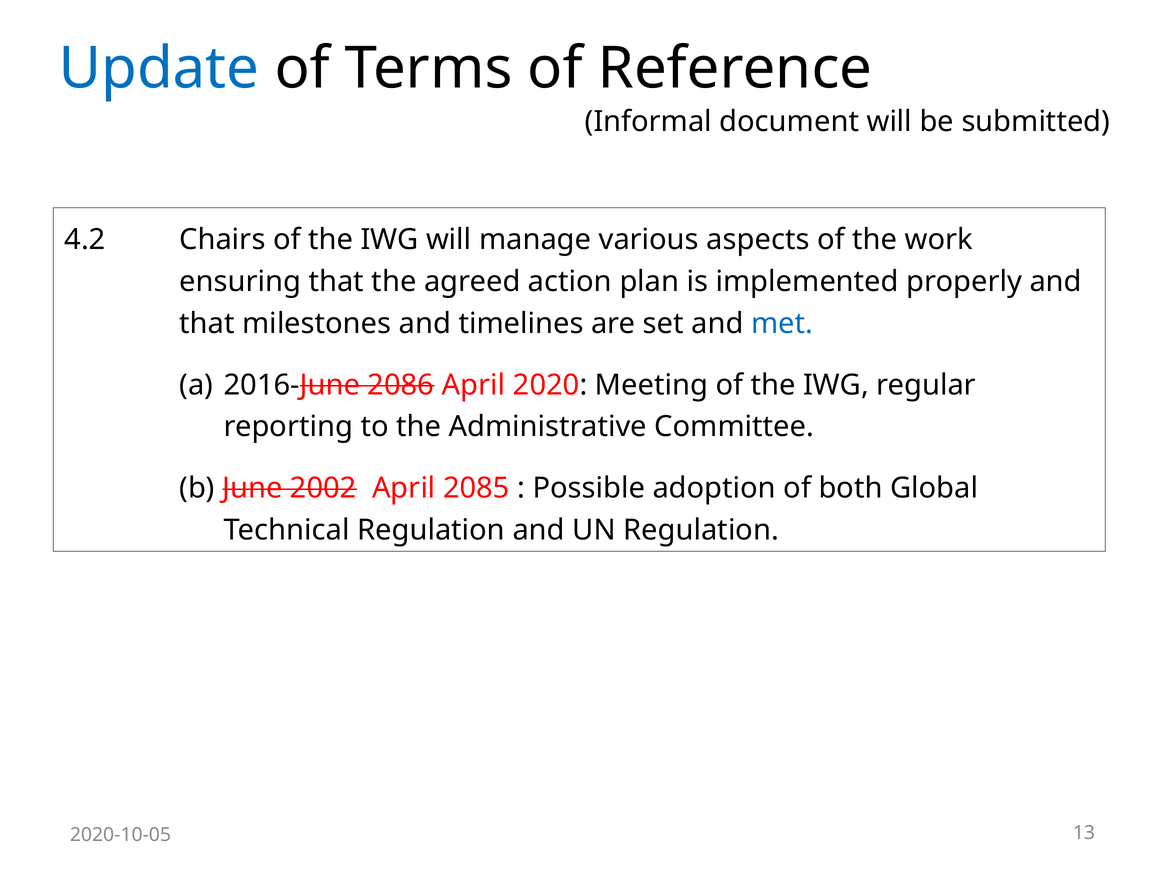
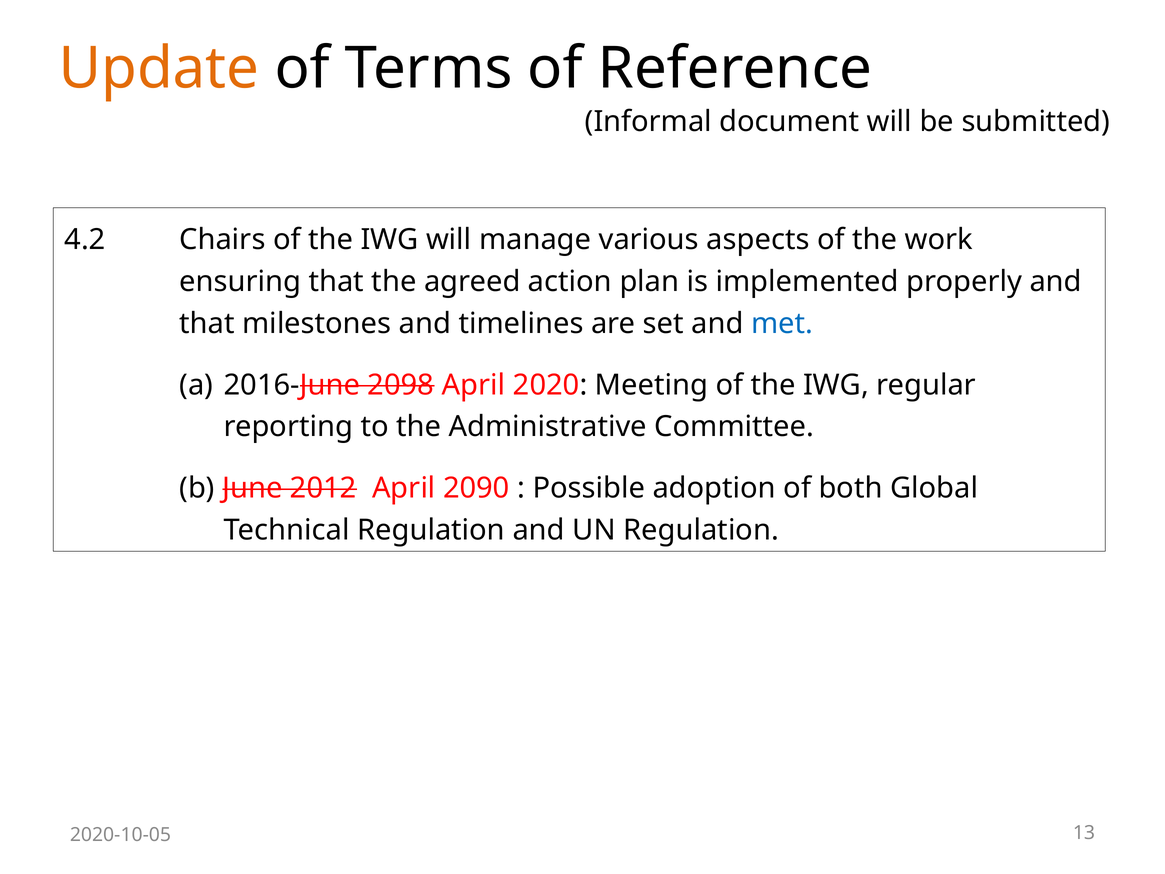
Update colour: blue -> orange
2086: 2086 -> 2098
2002: 2002 -> 2012
2085: 2085 -> 2090
